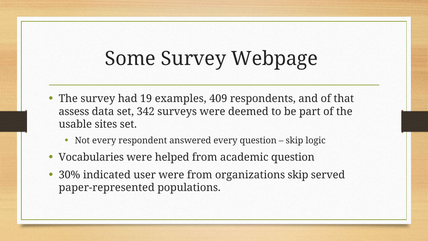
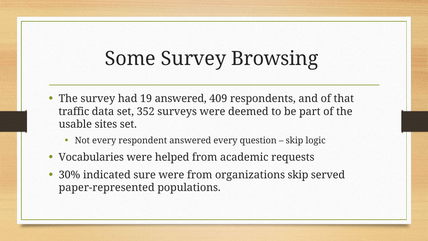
Webpage: Webpage -> Browsing
19 examples: examples -> answered
assess: assess -> traffic
342: 342 -> 352
academic question: question -> requests
user: user -> sure
